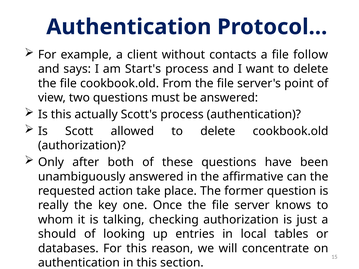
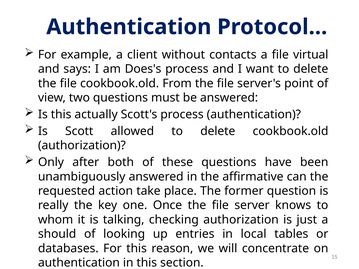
follow: follow -> virtual
Start's: Start's -> Does's
